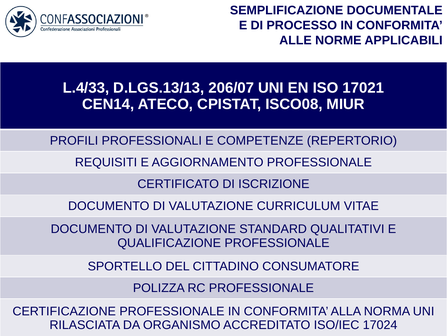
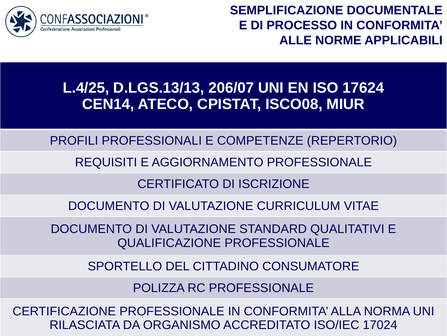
L.4/33: L.4/33 -> L.4/25
17021: 17021 -> 17624
